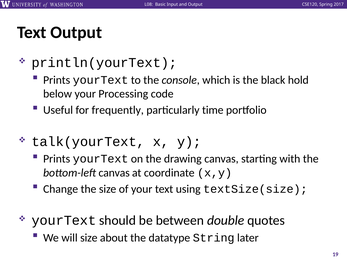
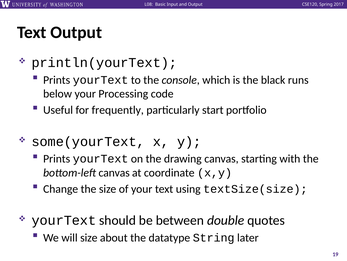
hold: hold -> runs
time: time -> start
talk(yourText: talk(yourText -> some(yourText
